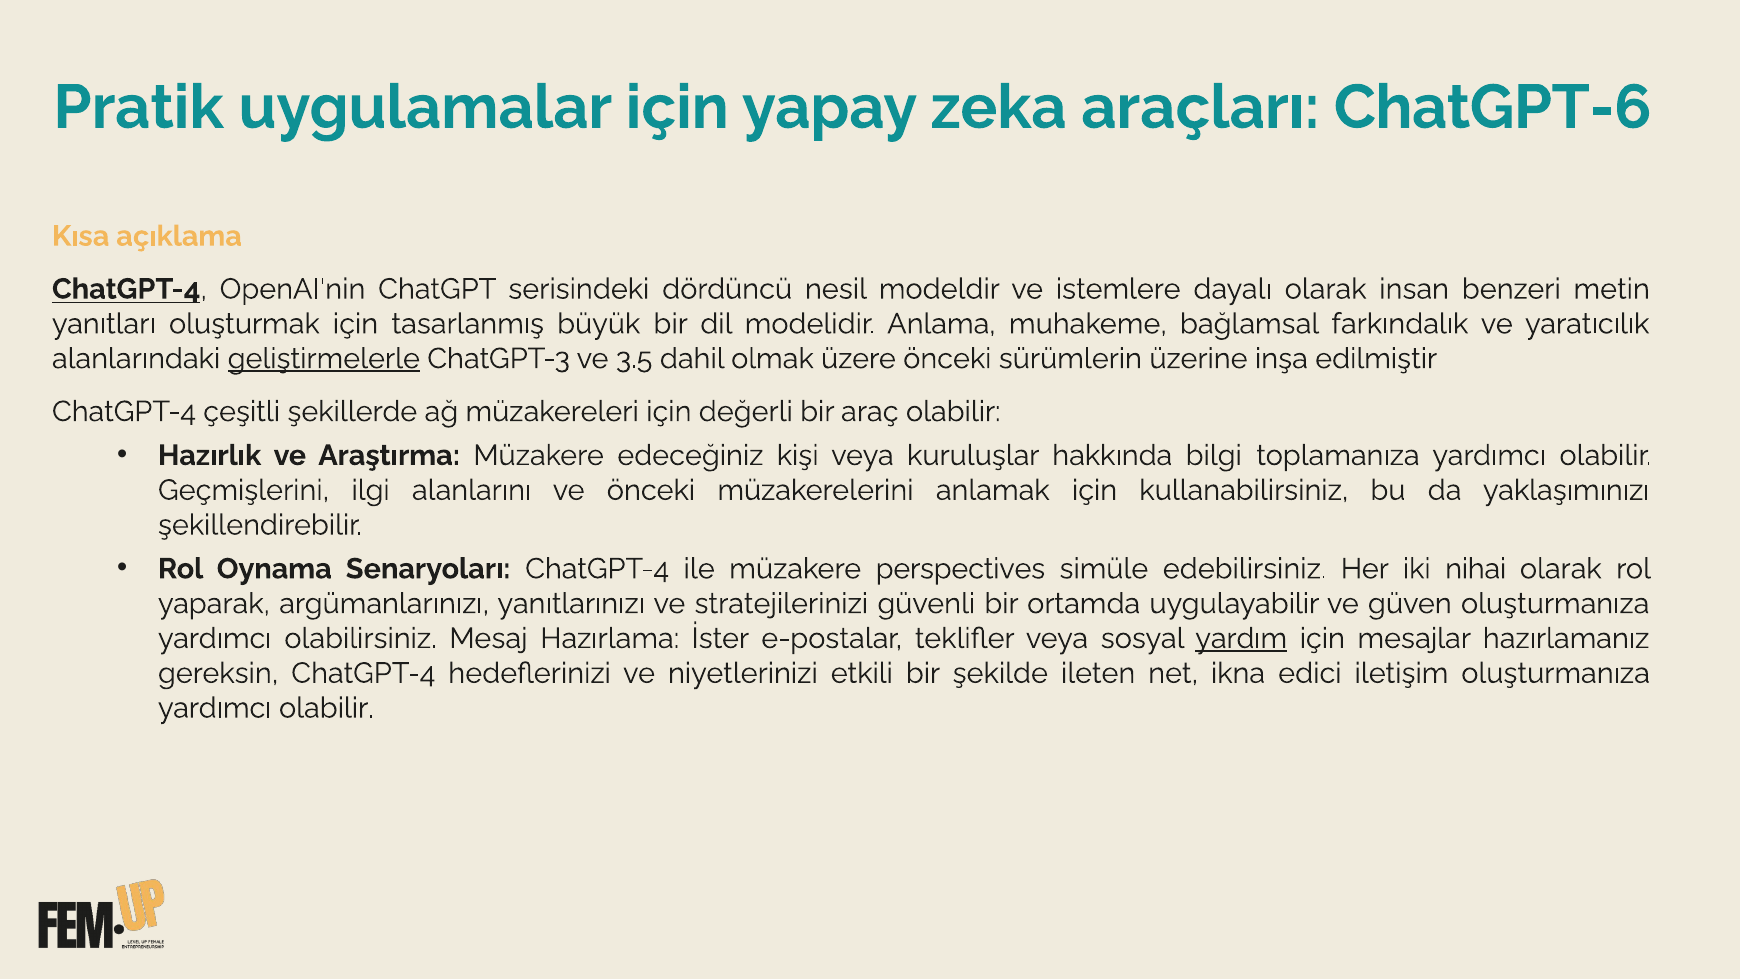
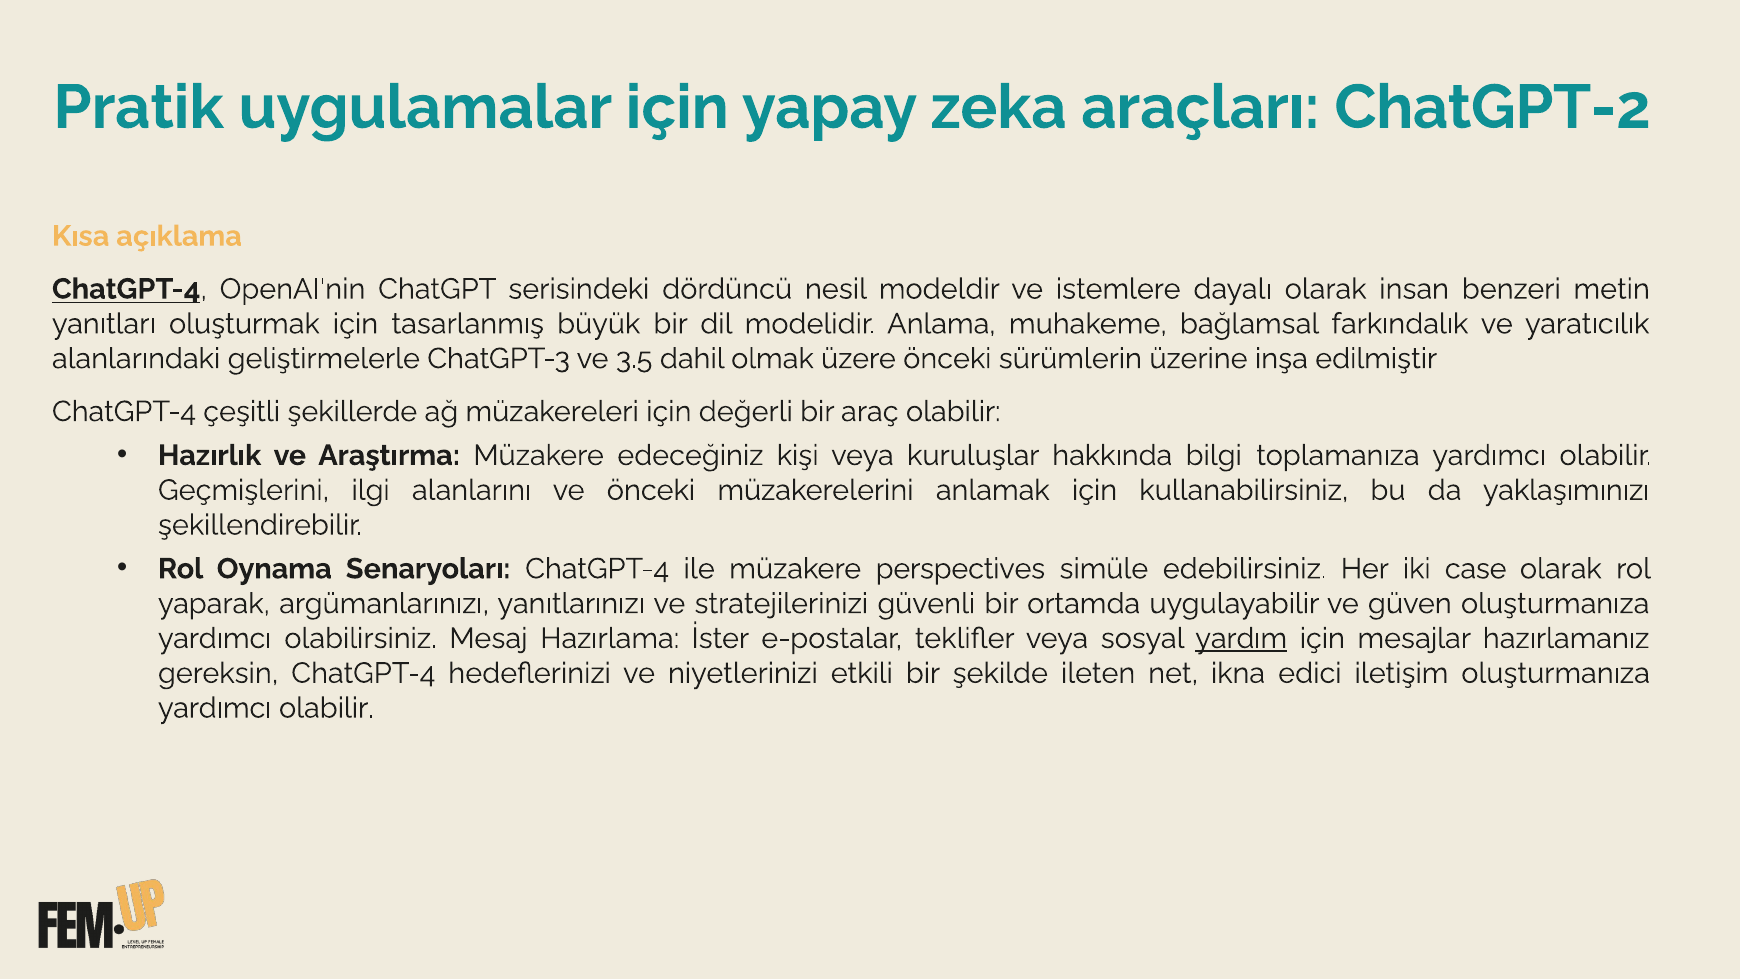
ChatGPT-6: ChatGPT-6 -> ChatGPT-2
geliştirmelerle underline: present -> none
nihai: nihai -> case
